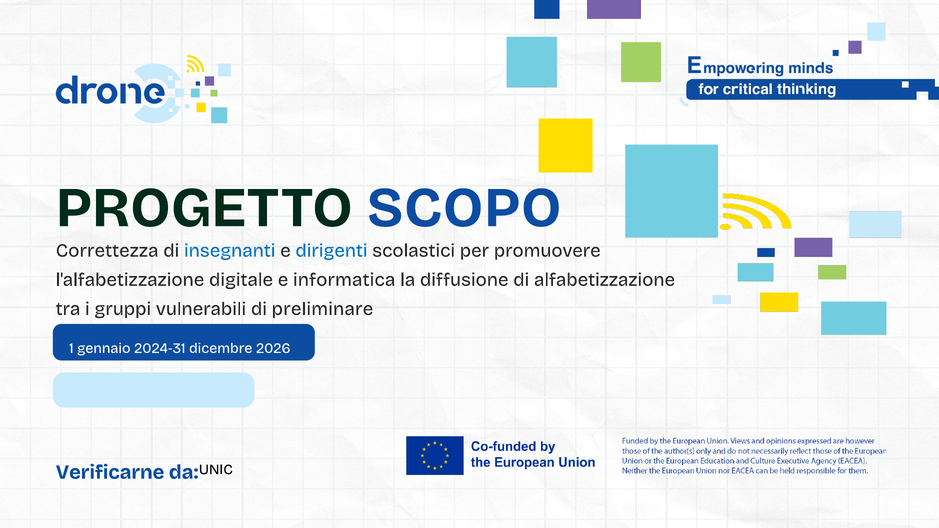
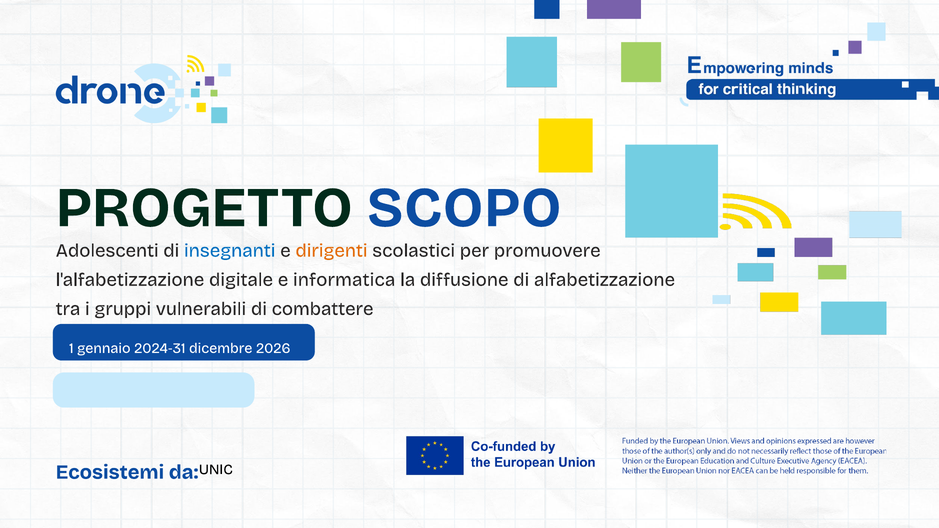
Correttezza: Correttezza -> Adolescenti
dirigenti colour: blue -> orange
preliminare: preliminare -> combattere
Verificarne: Verificarne -> Ecosistemi
